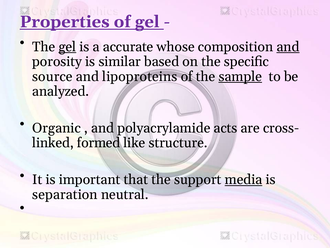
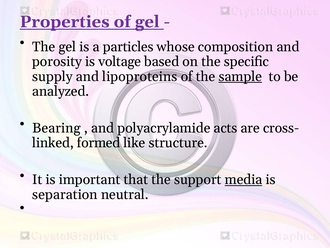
gel at (67, 47) underline: present -> none
accurate: accurate -> particles
and at (288, 47) underline: present -> none
similar: similar -> voltage
source: source -> supply
Organic: Organic -> Bearing
